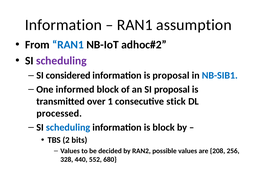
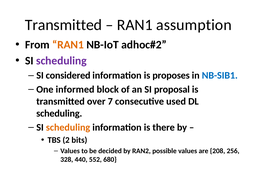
Information at (63, 25): Information -> Transmitted
RAN1 at (68, 45) colour: blue -> orange
is proposal: proposal -> proposes
1: 1 -> 7
stick: stick -> used
processed at (59, 113): processed -> scheduling
scheduling at (68, 127) colour: blue -> orange
is block: block -> there
